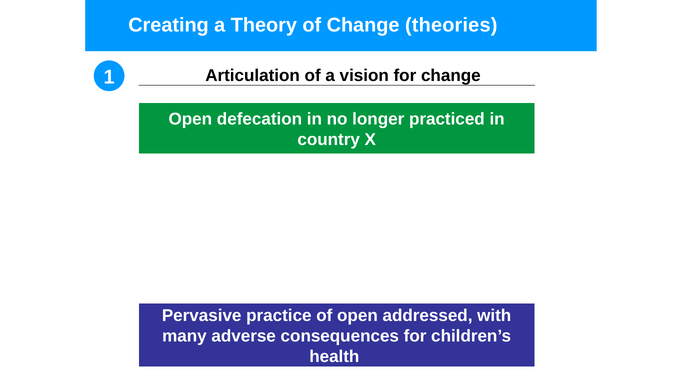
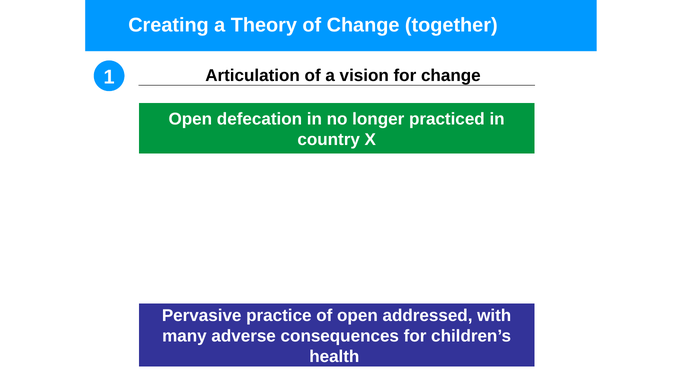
theories: theories -> together
